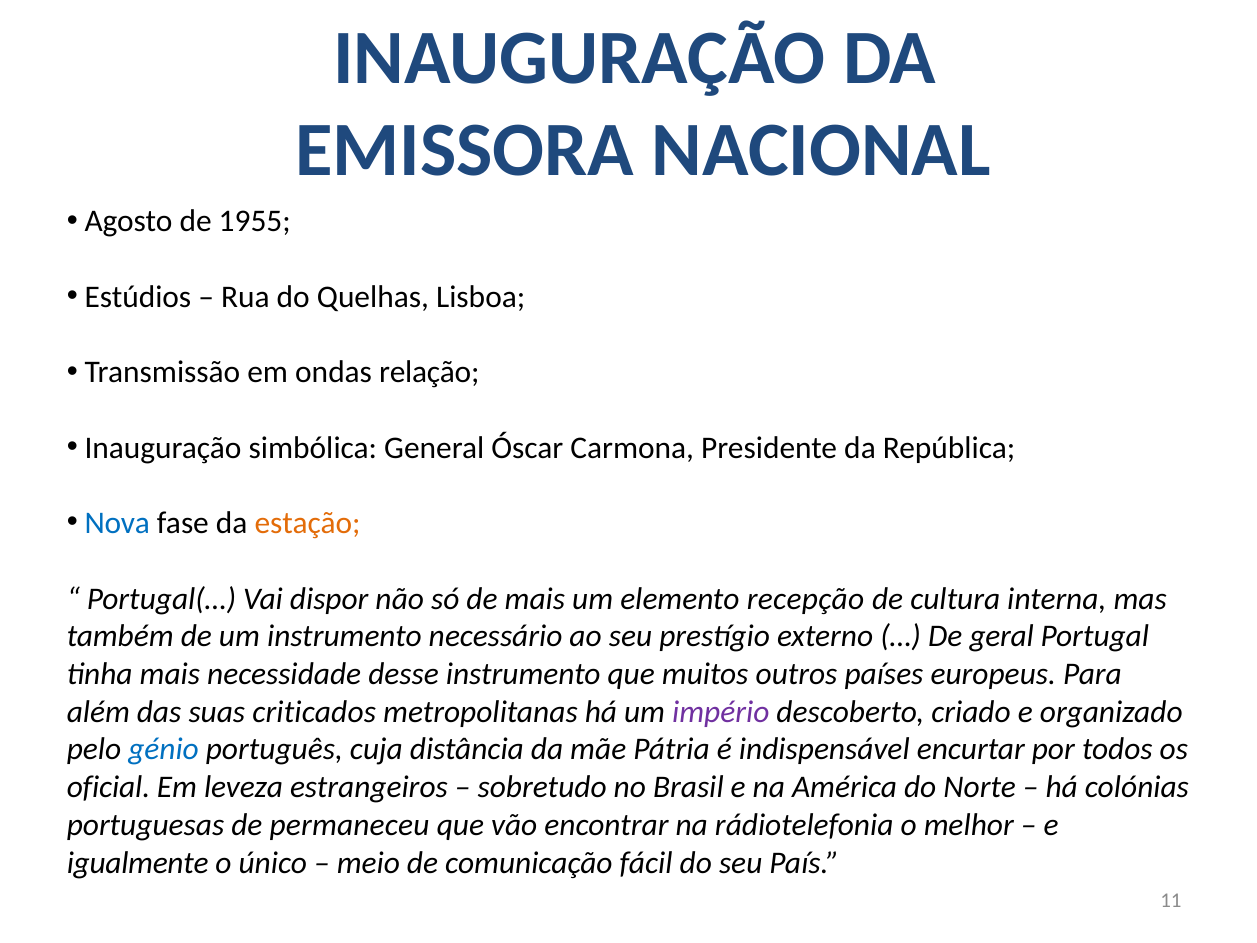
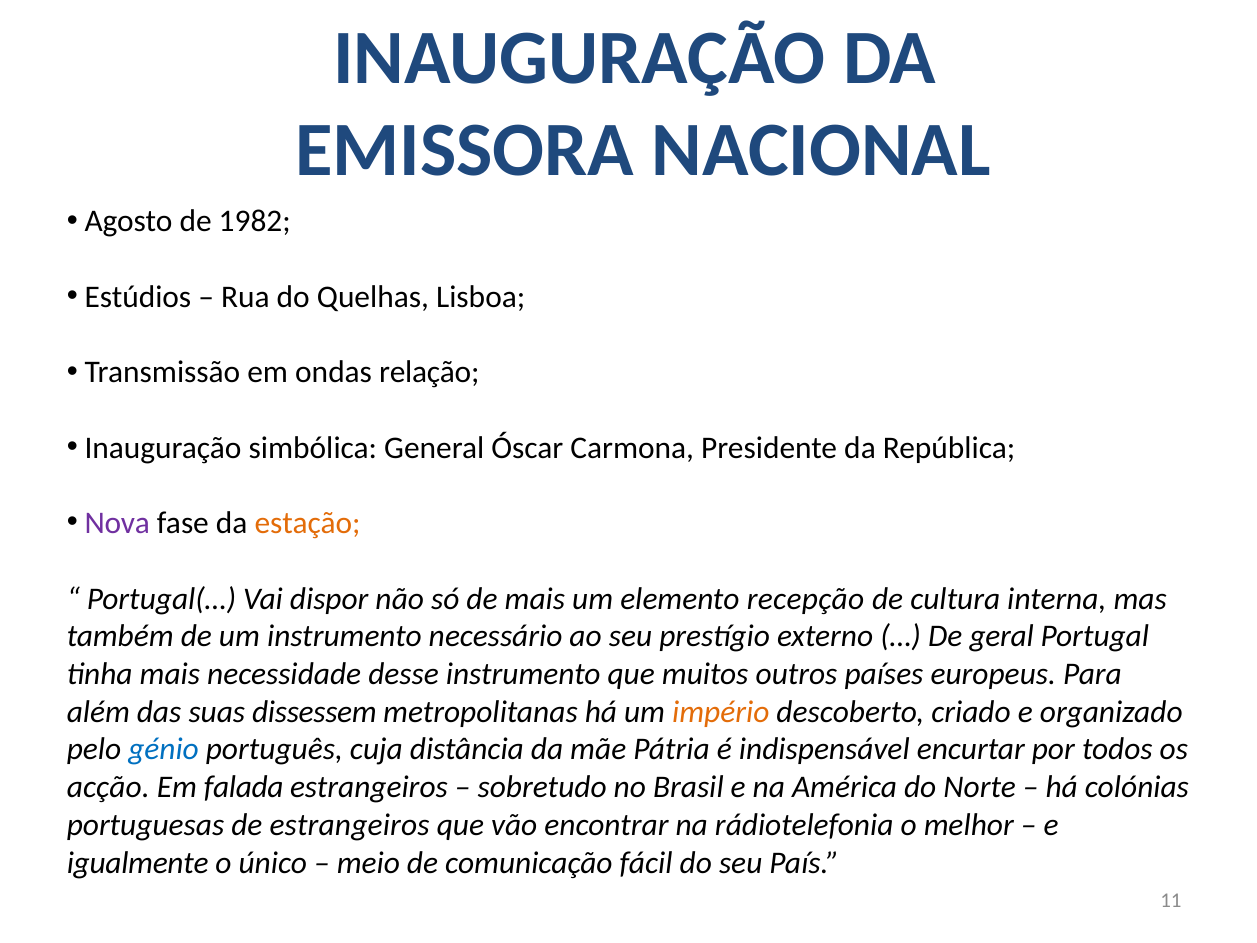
1955: 1955 -> 1982
Nova colour: blue -> purple
criticados: criticados -> dissessem
império colour: purple -> orange
oficial: oficial -> acção
leveza: leveza -> falada
de permaneceu: permaneceu -> estrangeiros
